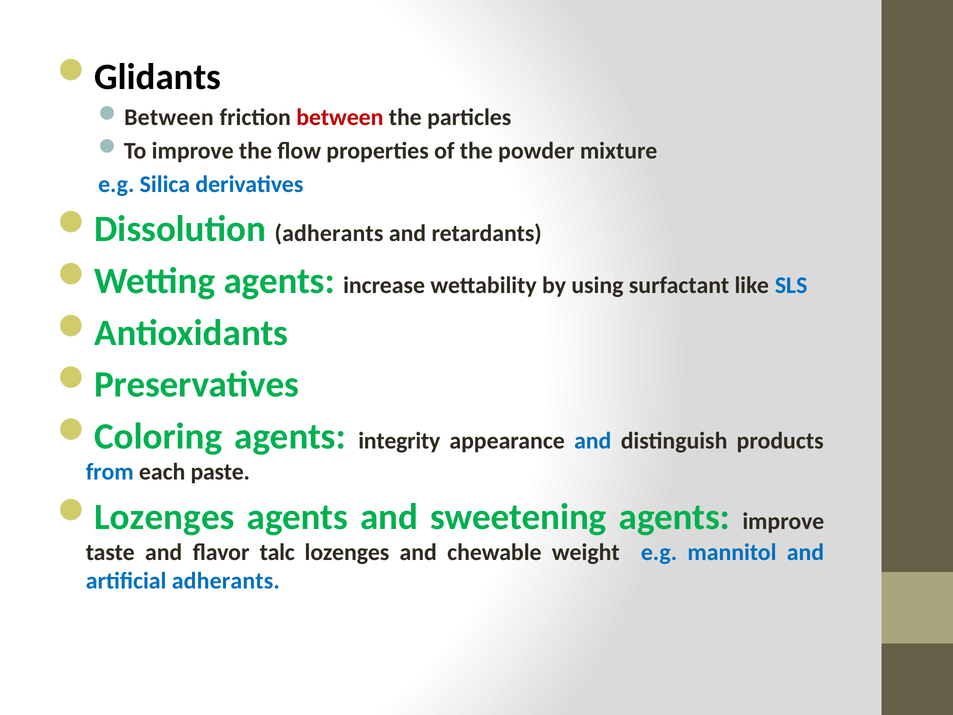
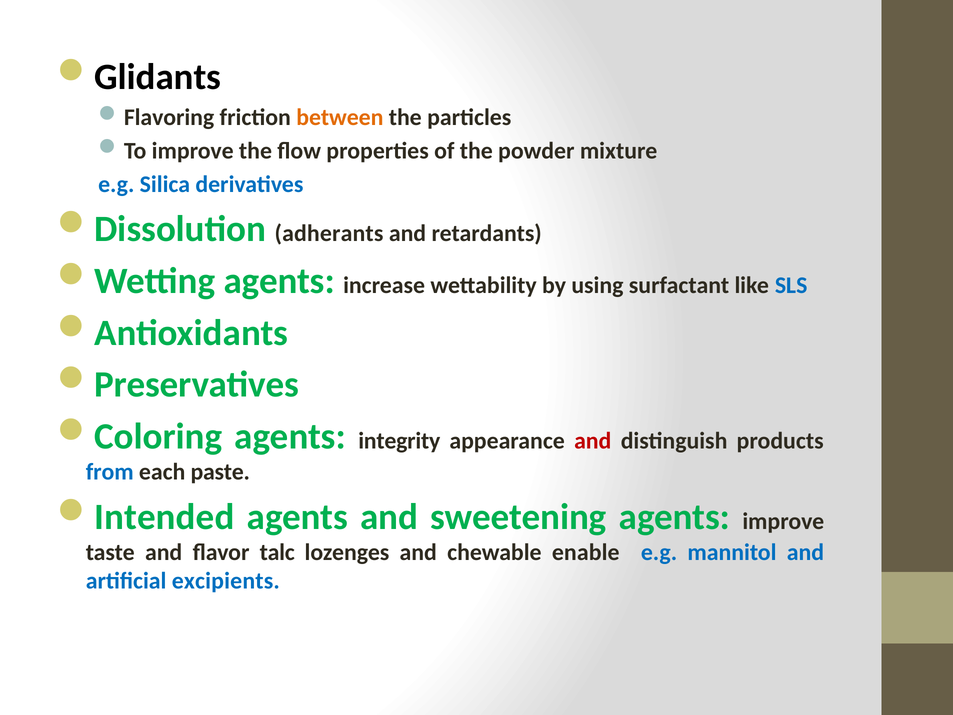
Between at (169, 118): Between -> Flavoring
between at (340, 118) colour: red -> orange
and at (593, 441) colour: blue -> red
Lozenges at (164, 517): Lozenges -> Intended
weight: weight -> enable
artificial adherants: adherants -> excipients
